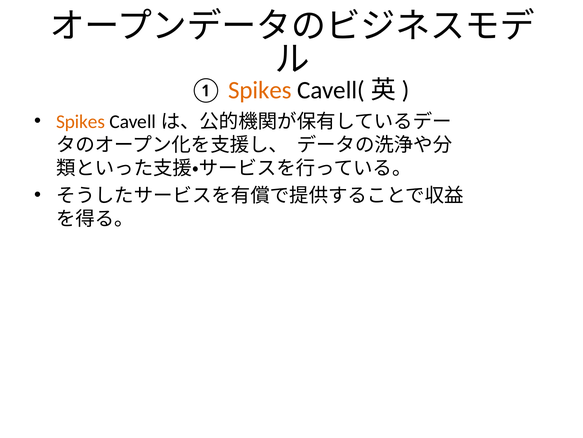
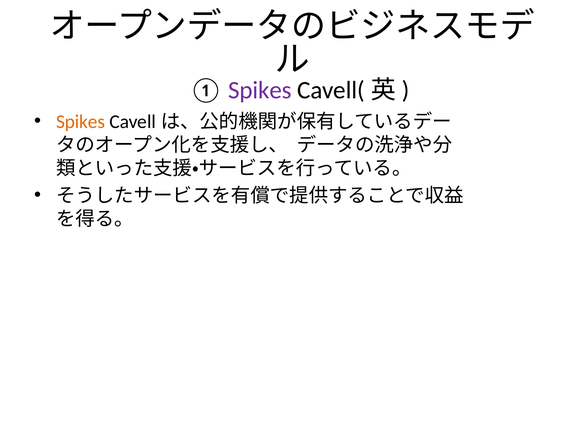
Spikes at (260, 90) colour: orange -> purple
